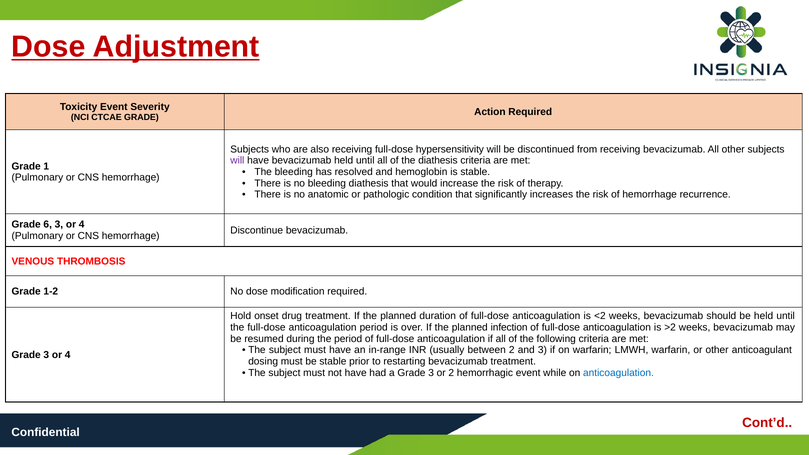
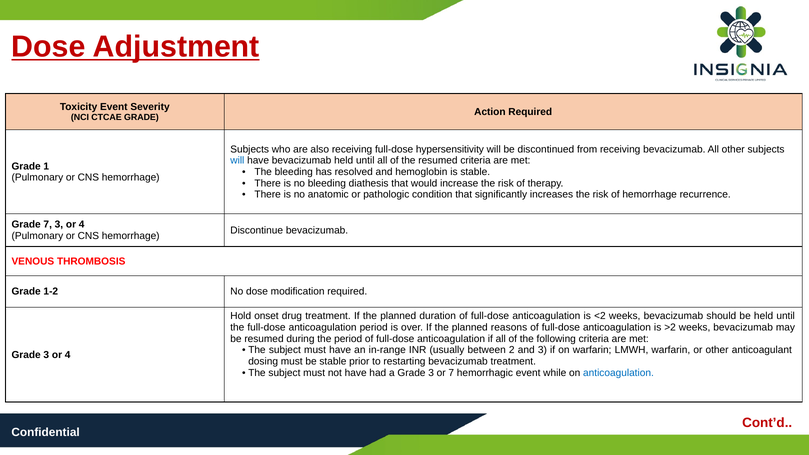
will at (237, 161) colour: purple -> blue
the diathesis: diathesis -> resumed
Grade 6: 6 -> 7
infection: infection -> reasons
or 2: 2 -> 7
